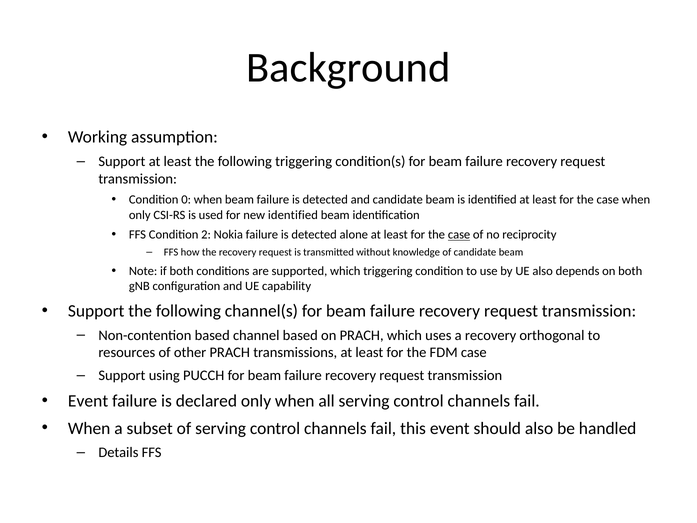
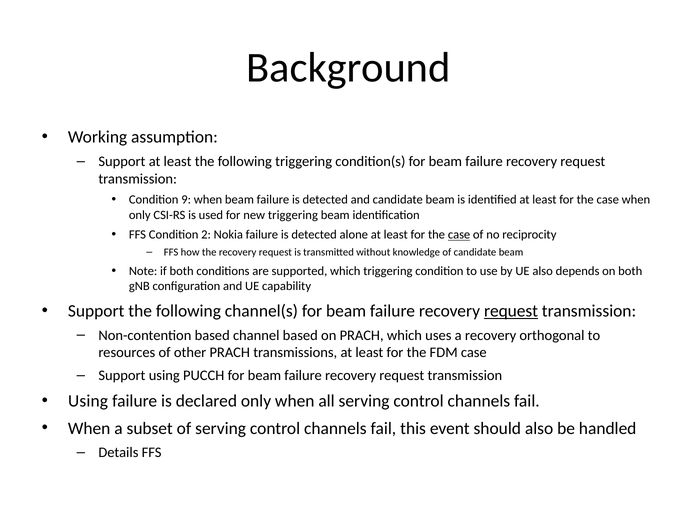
0: 0 -> 9
new identified: identified -> triggering
request at (511, 311) underline: none -> present
Event at (88, 401): Event -> Using
